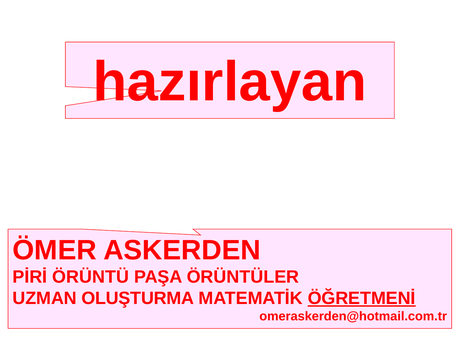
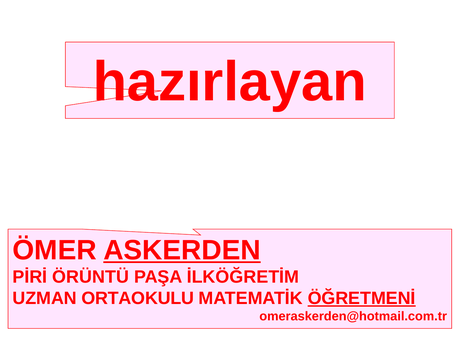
ASKERDEN underline: none -> present
ÖRÜNTÜLER: ÖRÜNTÜLER -> İLKÖĞRETİM
OLUŞTURMA: OLUŞTURMA -> ORTAOKULU
